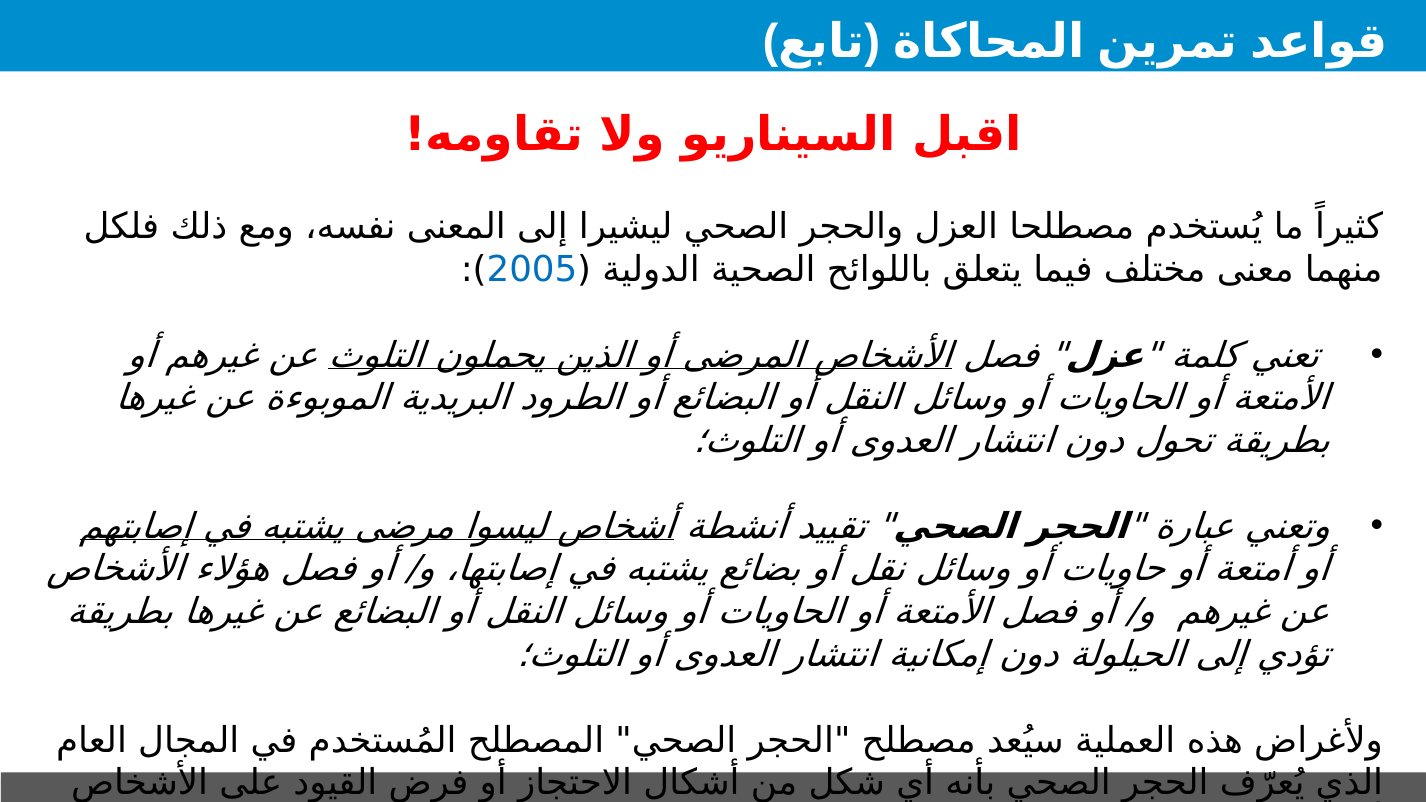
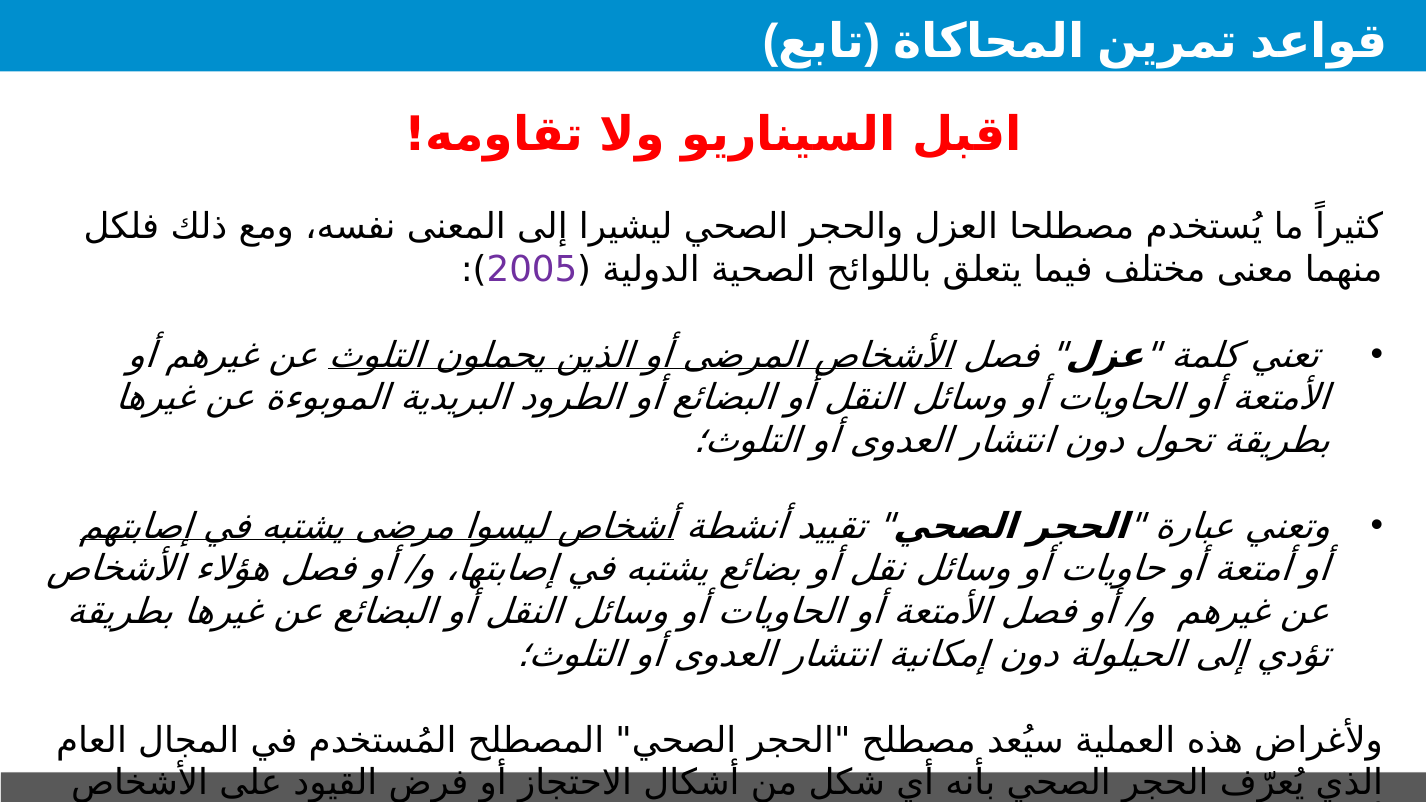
2005 colour: blue -> purple
